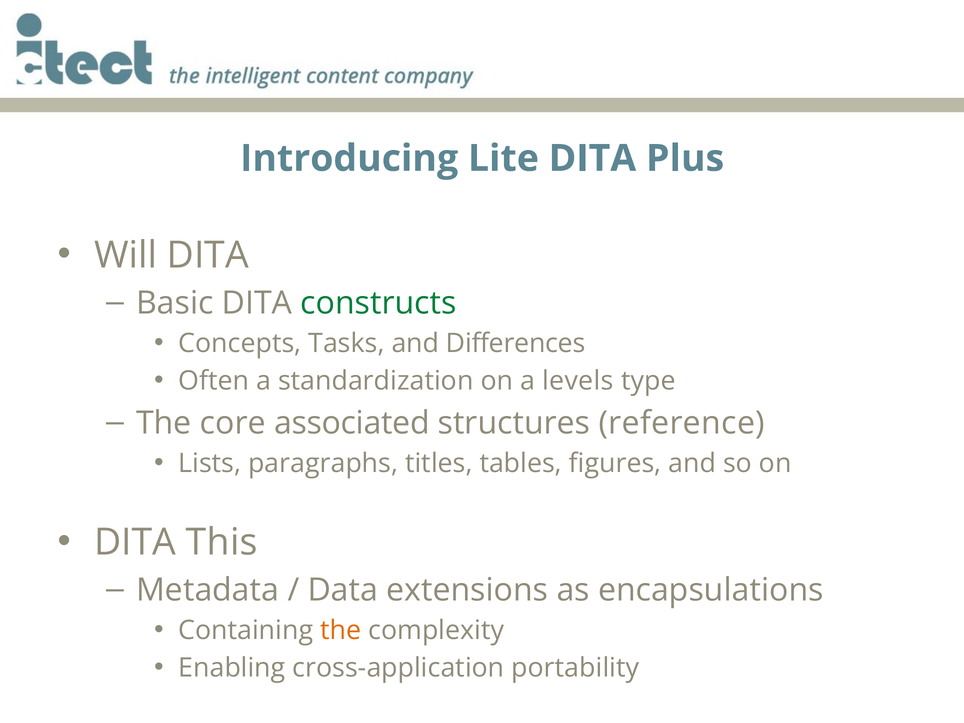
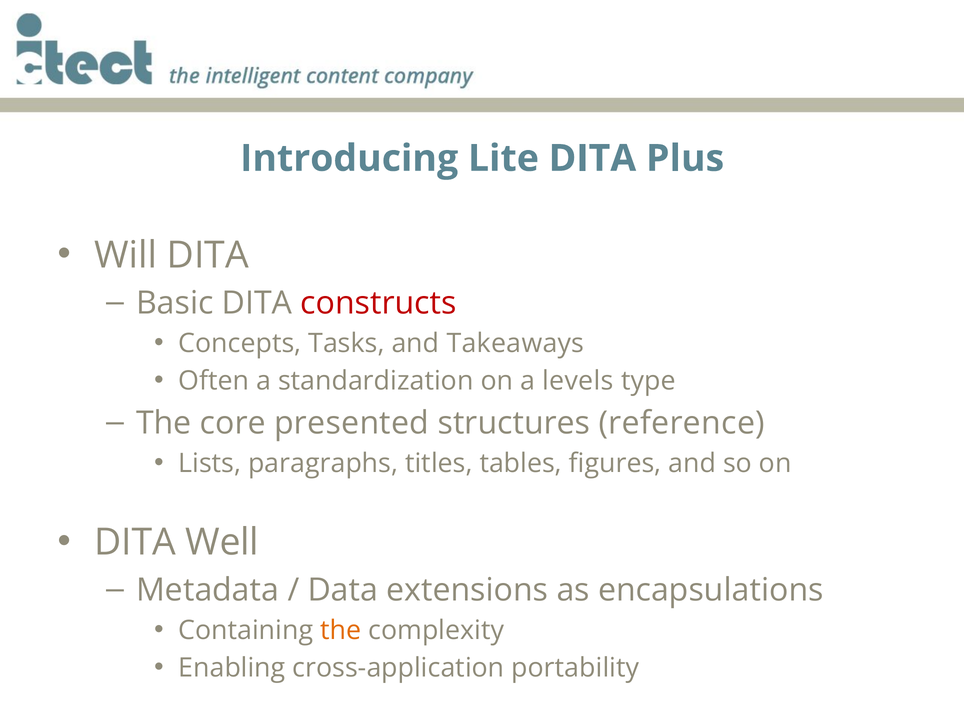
constructs colour: green -> red
Differences: Differences -> Takeaways
associated: associated -> presented
This: This -> Well
